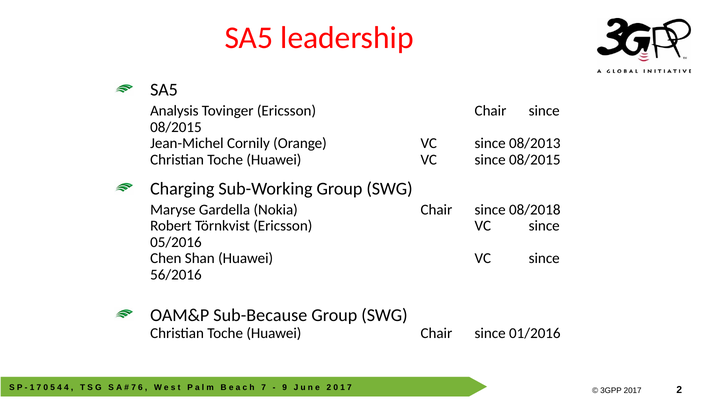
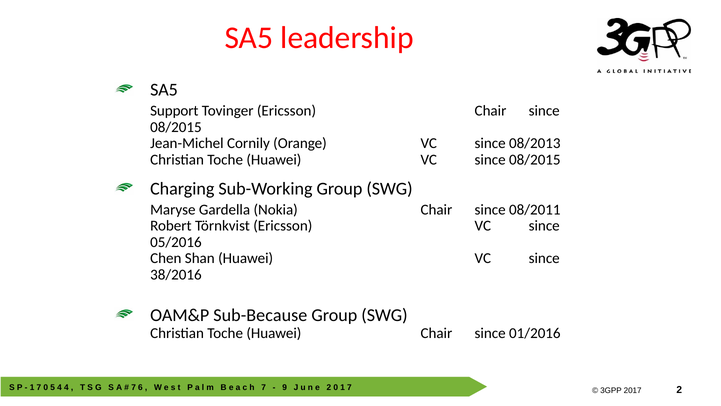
Analysis: Analysis -> Support
08/2018: 08/2018 -> 08/2011
56/2016: 56/2016 -> 38/2016
